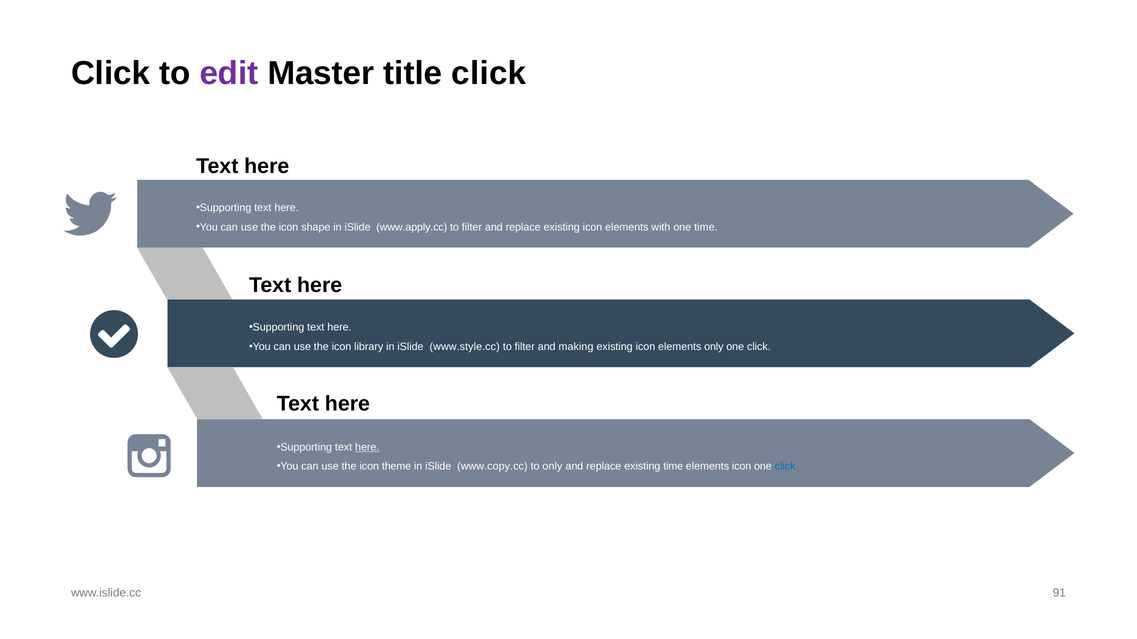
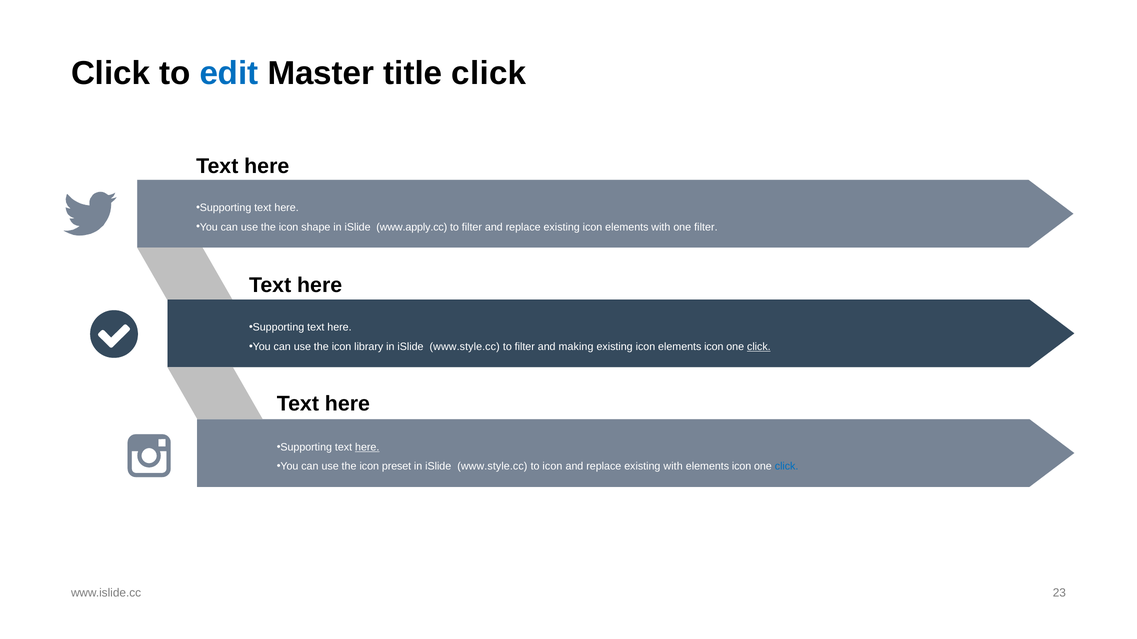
edit colour: purple -> blue
one time: time -> filter
icon elements only: only -> icon
click at (759, 347) underline: none -> present
theme: theme -> preset
www.copy.cc at (492, 467): www.copy.cc -> www.style.cc
to only: only -> icon
existing time: time -> with
91: 91 -> 23
